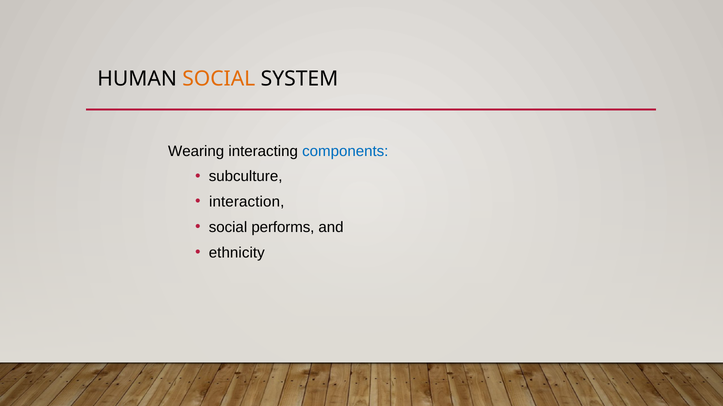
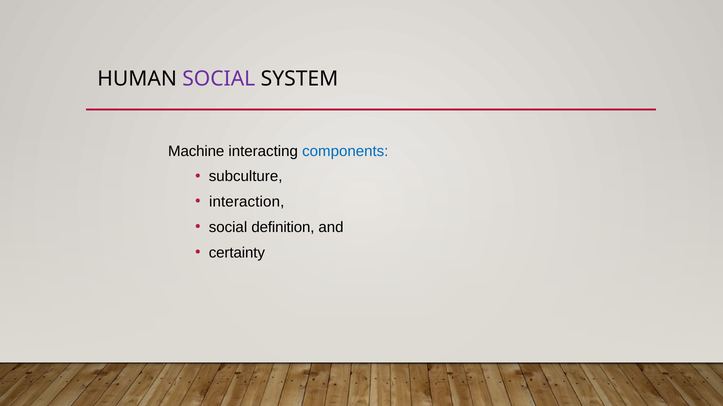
SOCIAL at (219, 79) colour: orange -> purple
Wearing: Wearing -> Machine
performs: performs -> definition
ethnicity: ethnicity -> certainty
